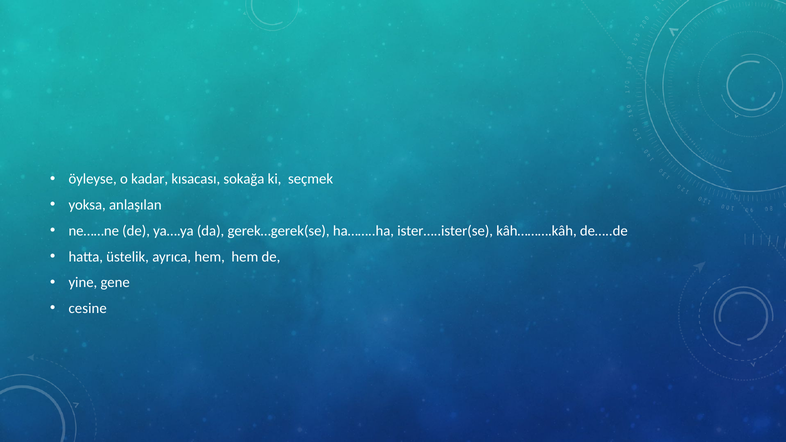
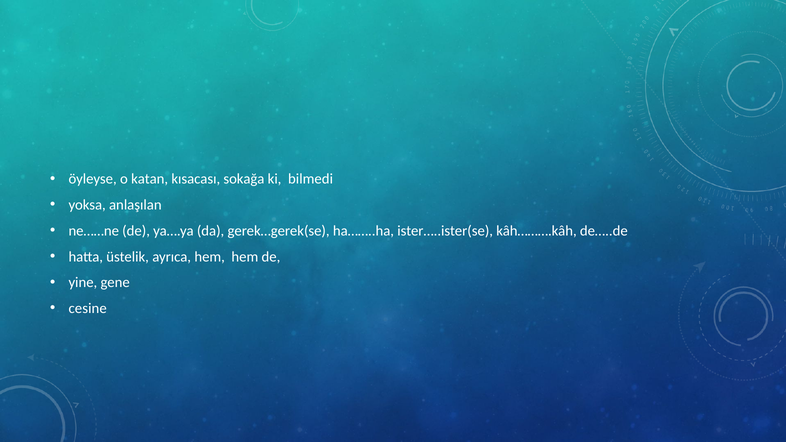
kadar: kadar -> katan
seçmek: seçmek -> bilmedi
